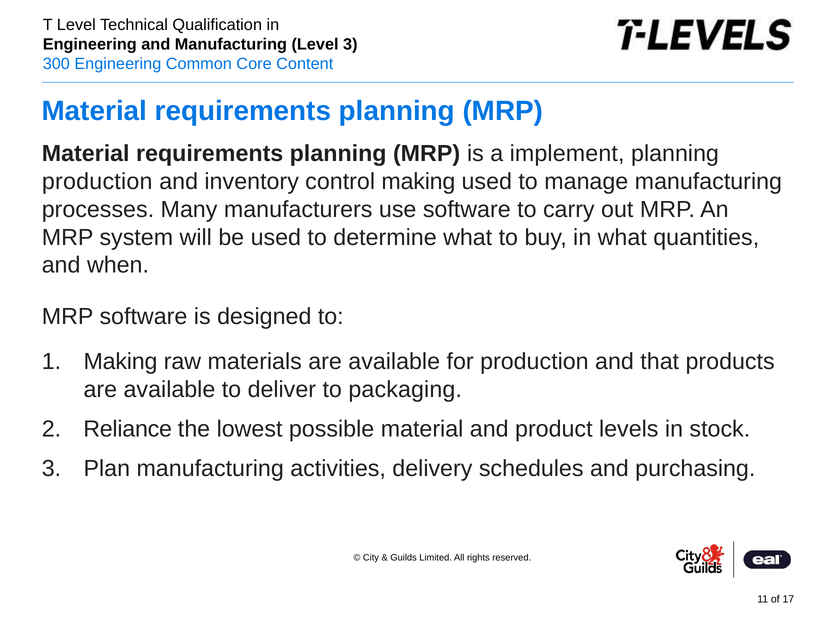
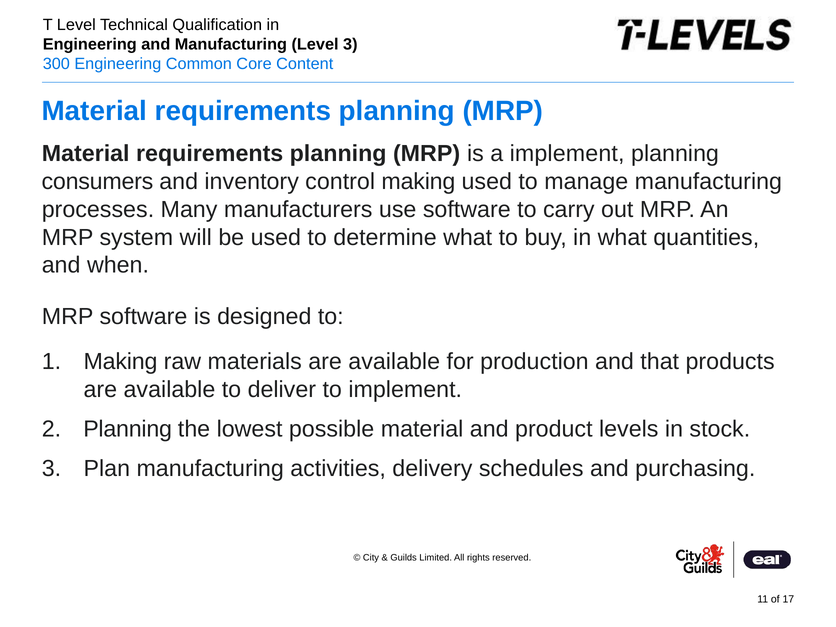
production at (97, 182): production -> consumers
to packaging: packaging -> implement
Reliance at (128, 429): Reliance -> Planning
